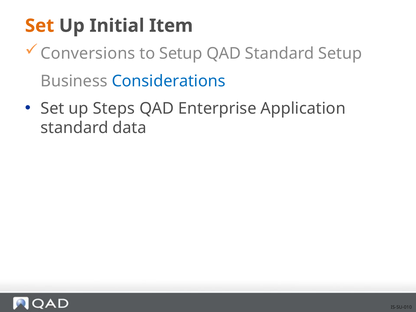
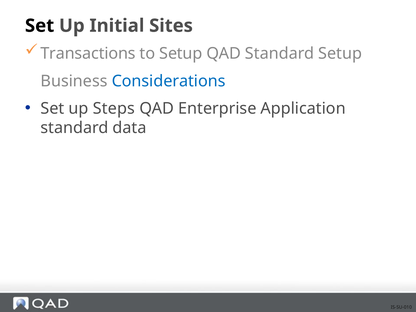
Set at (40, 26) colour: orange -> black
Item: Item -> Sites
Conversions: Conversions -> Transactions
